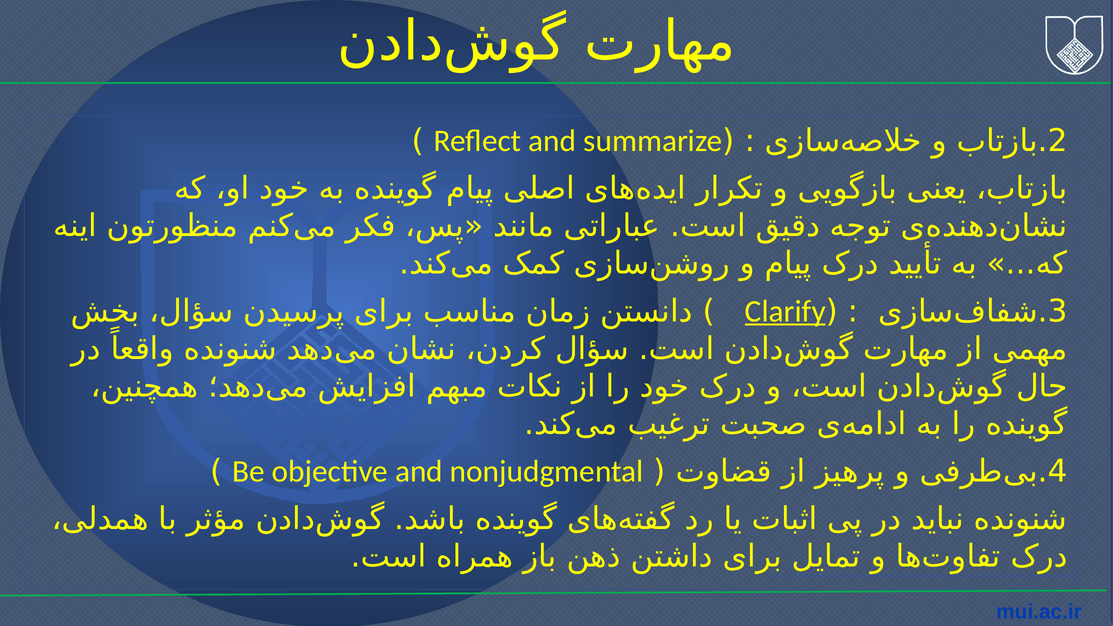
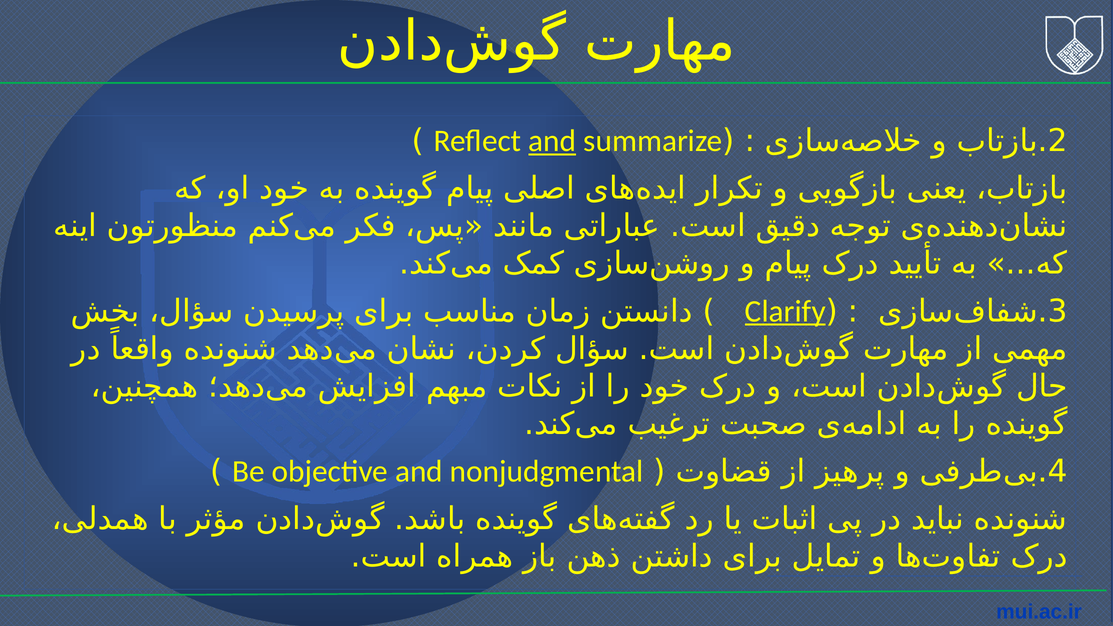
and at (552, 141) underline: none -> present
